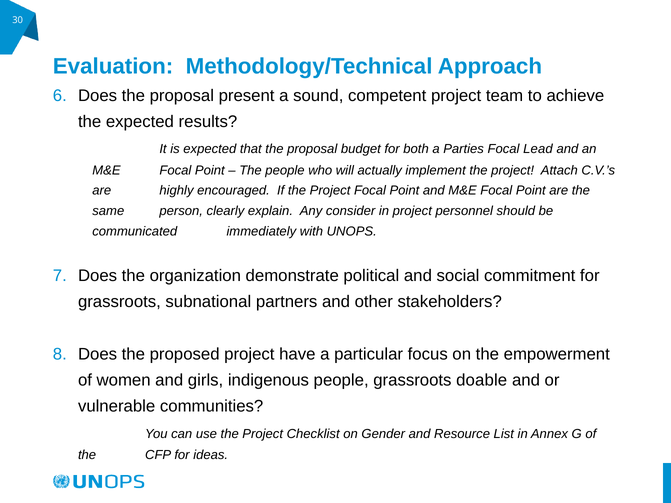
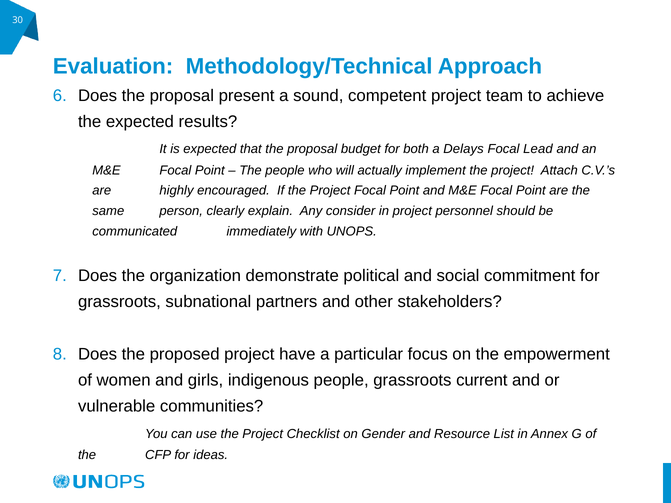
Parties: Parties -> Delays
doable: doable -> current
